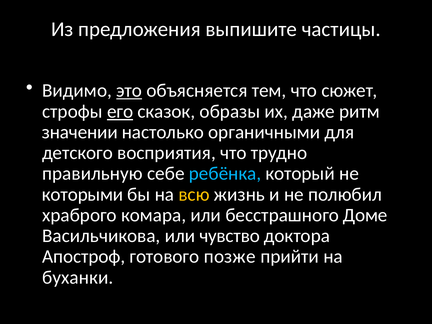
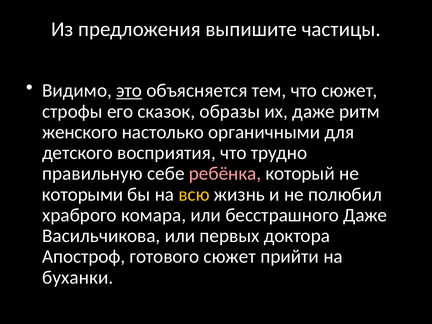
его underline: present -> none
значении: значении -> женского
ребёнка colour: light blue -> pink
бесстрашного Доме: Доме -> Даже
чувство: чувство -> первых
готового позже: позже -> сюжет
